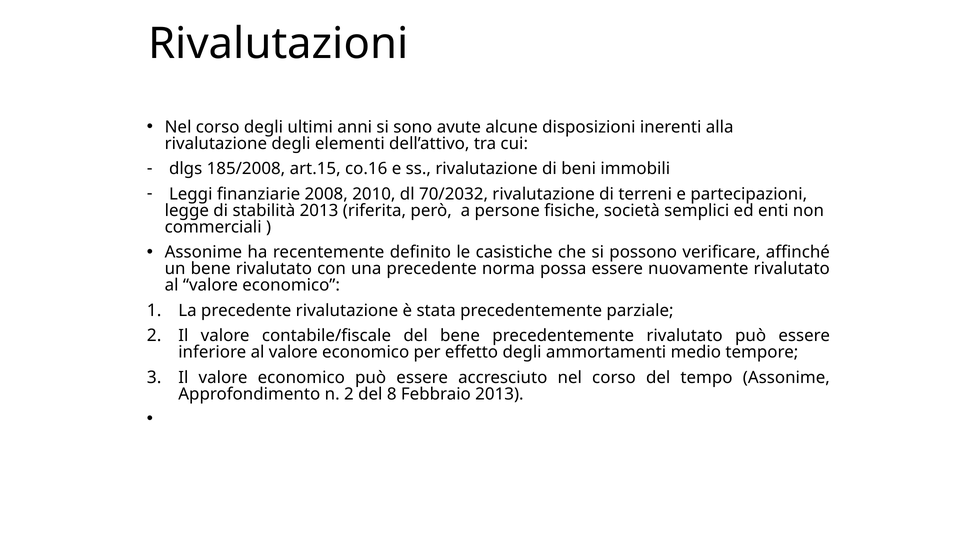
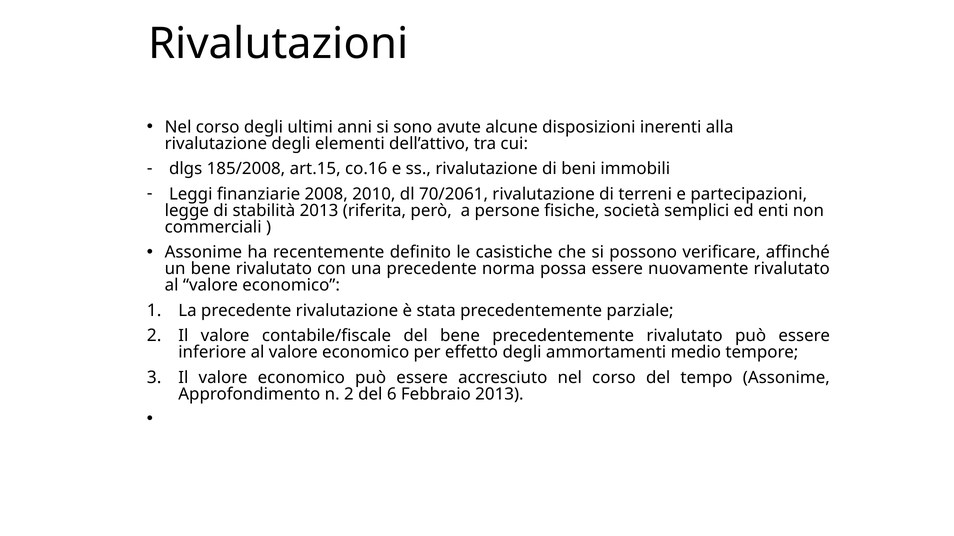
70/2032: 70/2032 -> 70/2061
8: 8 -> 6
